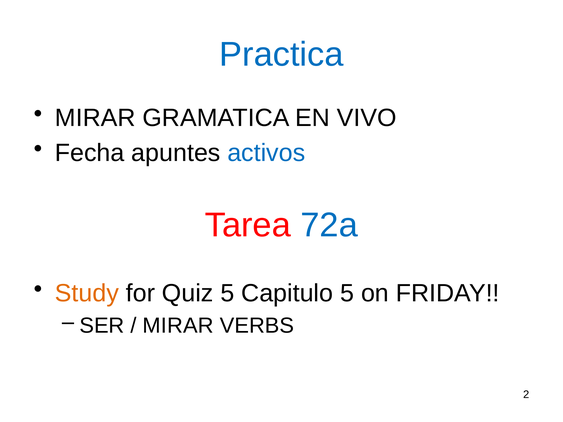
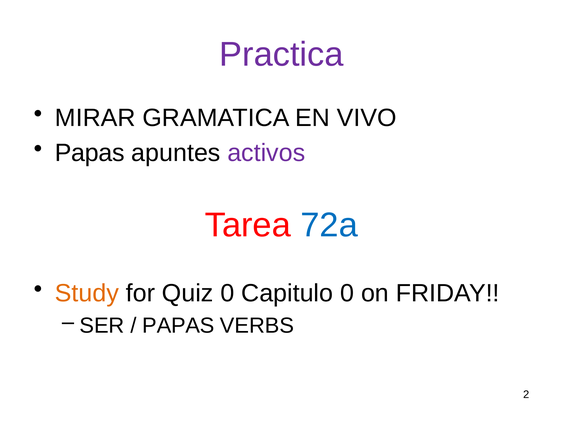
Practica colour: blue -> purple
Fecha at (90, 153): Fecha -> Papas
activos colour: blue -> purple
Quiz 5: 5 -> 0
Capitulo 5: 5 -> 0
MIRAR at (178, 326): MIRAR -> PAPAS
